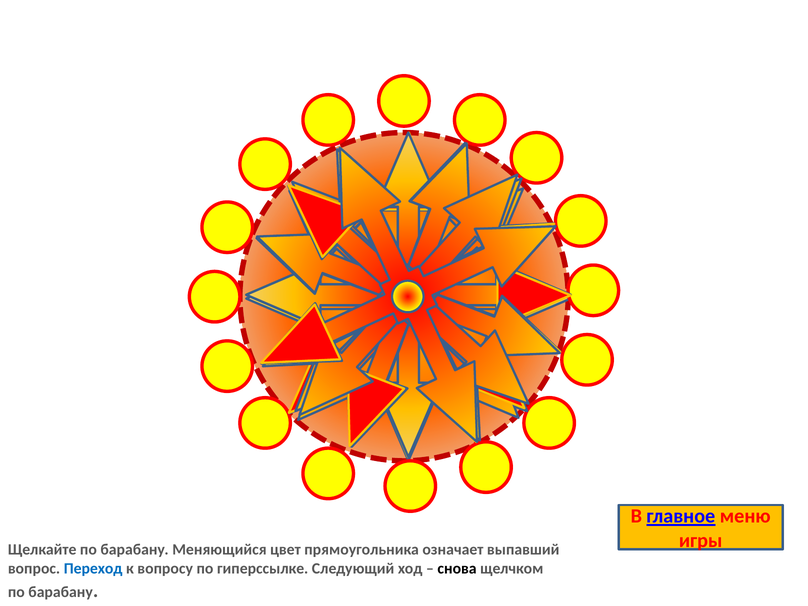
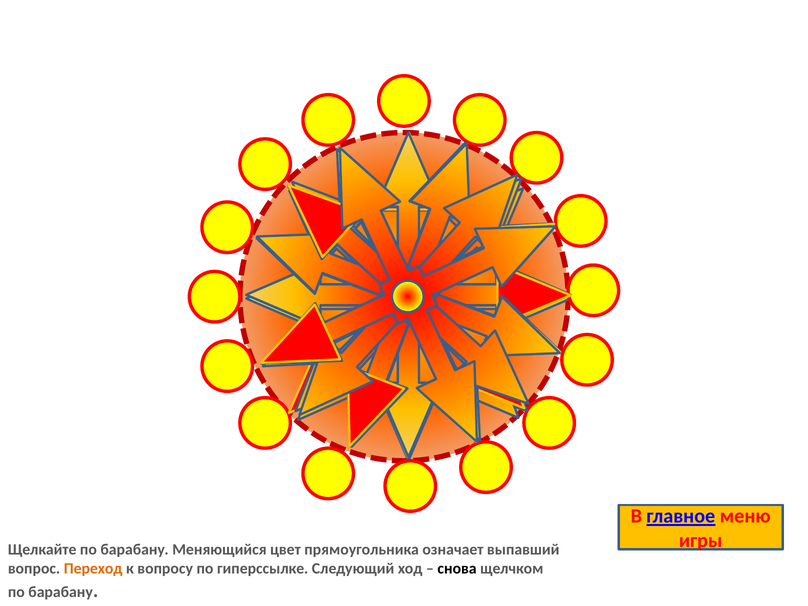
Переход colour: blue -> orange
